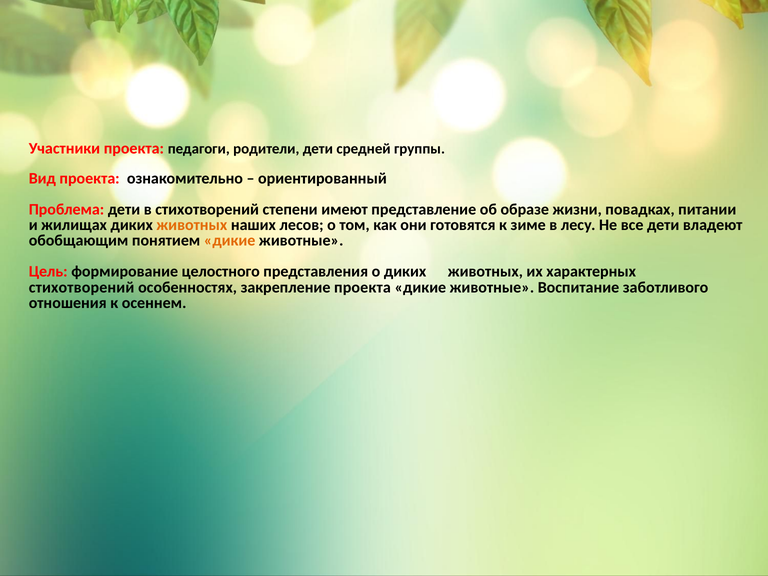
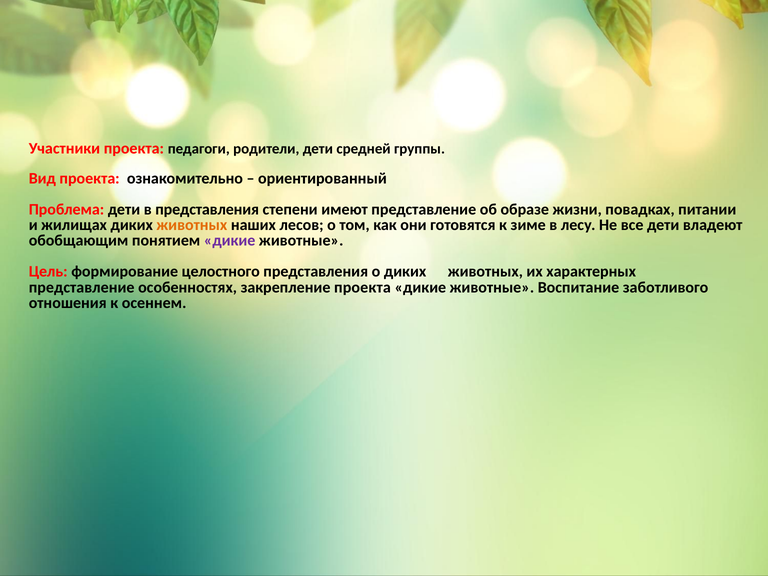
в стихотворений: стихотворений -> представления
дикие at (230, 241) colour: orange -> purple
стихотворений at (82, 287): стихотворений -> представление
